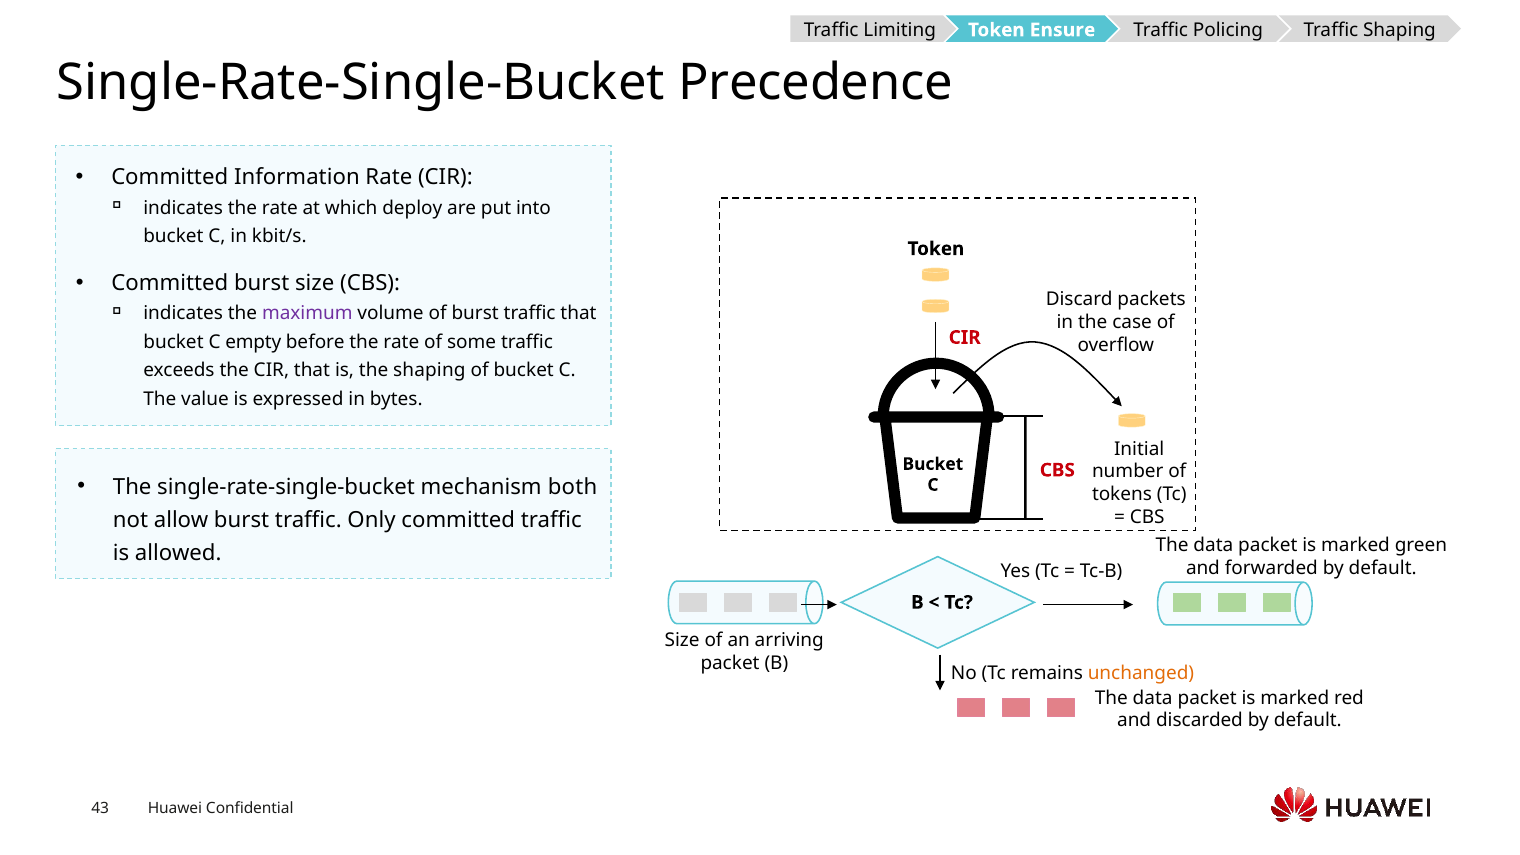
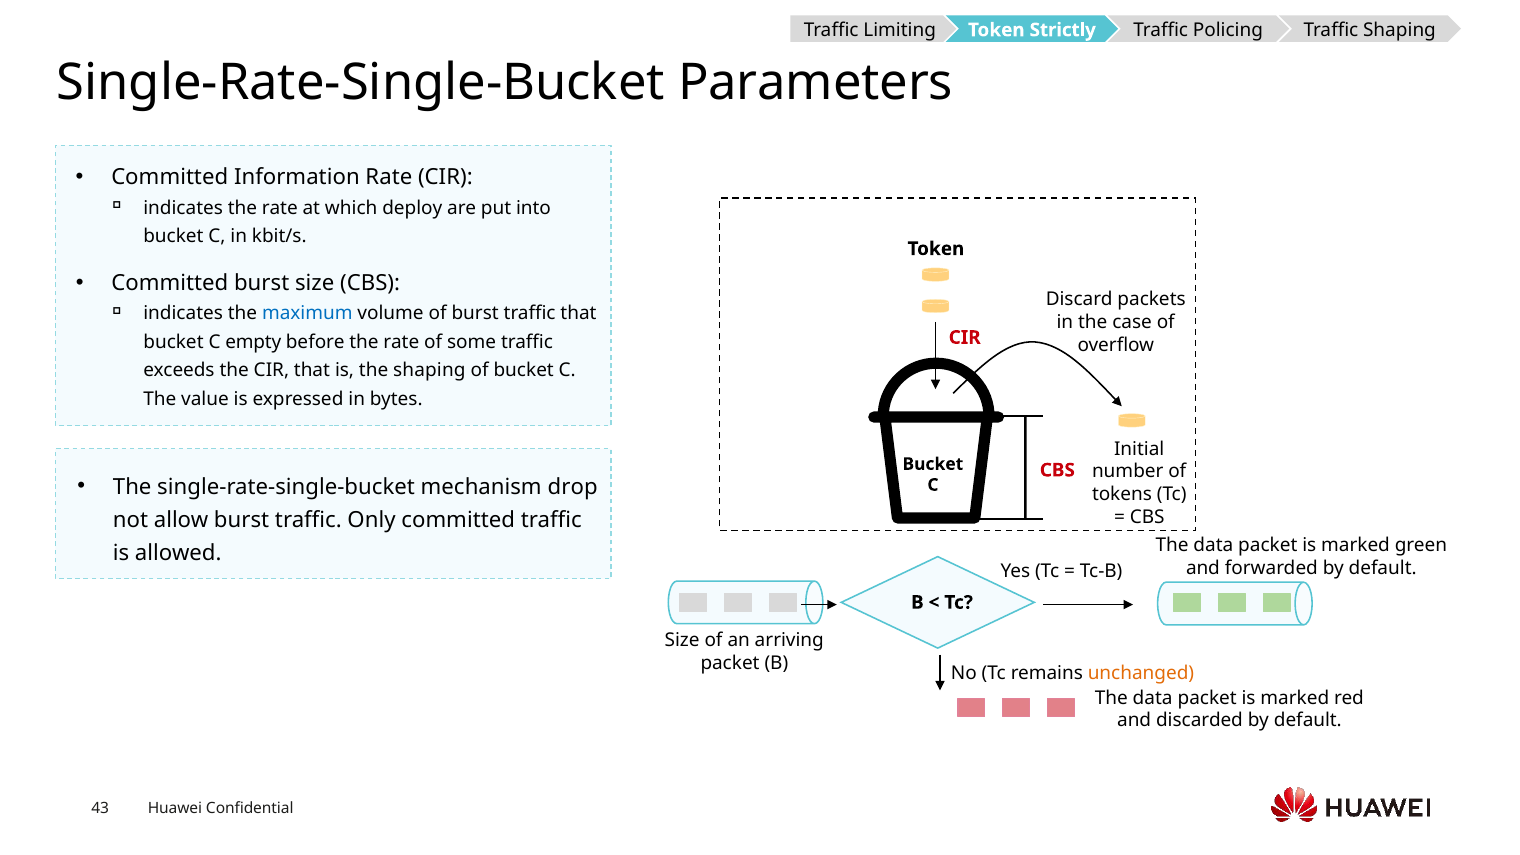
Ensure: Ensure -> Strictly
Precedence: Precedence -> Parameters
maximum colour: purple -> blue
both: both -> drop
